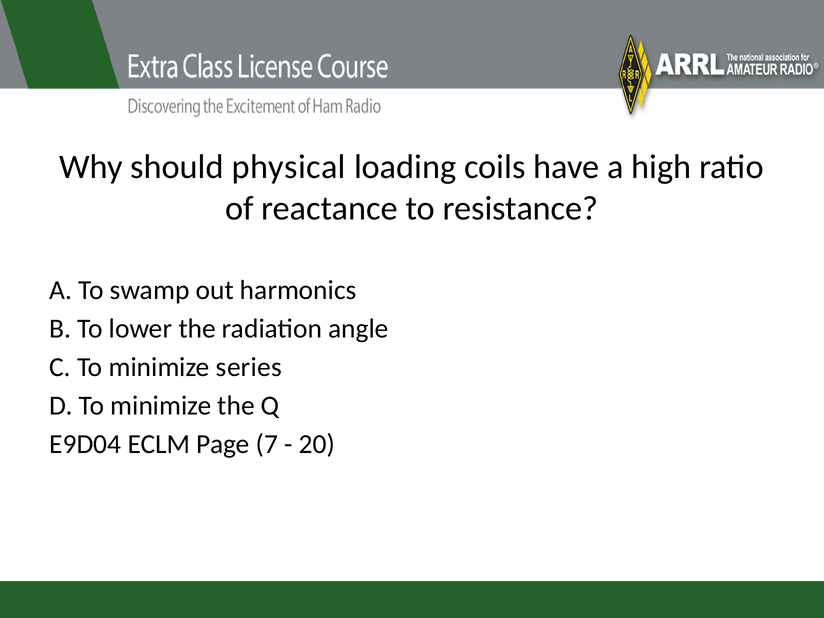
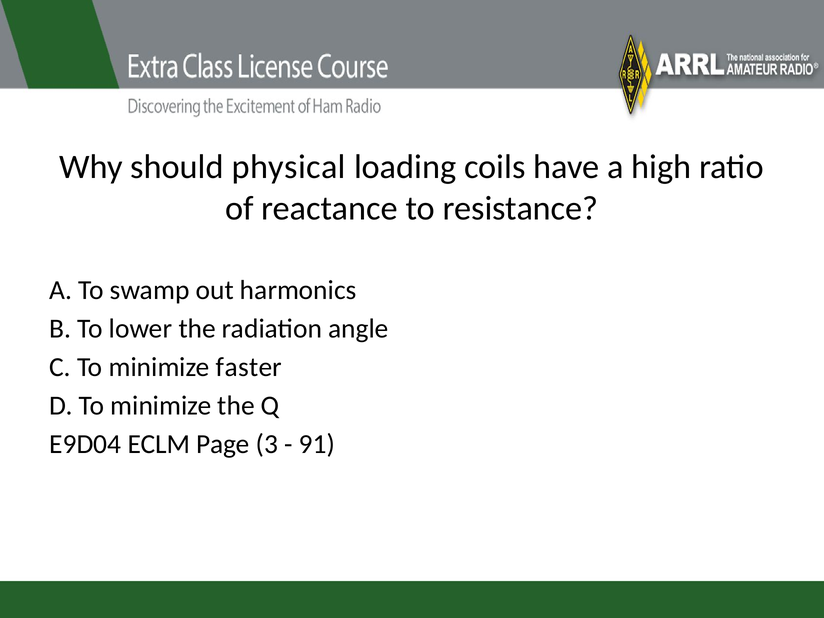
series: series -> faster
7: 7 -> 3
20: 20 -> 91
